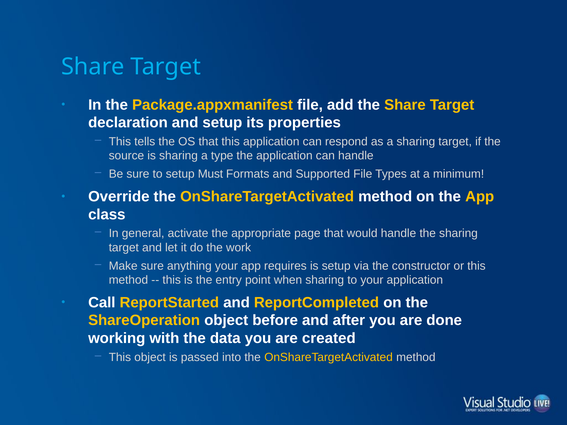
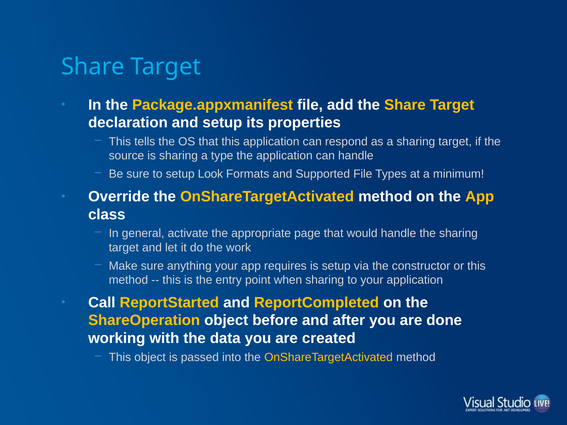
Must: Must -> Look
